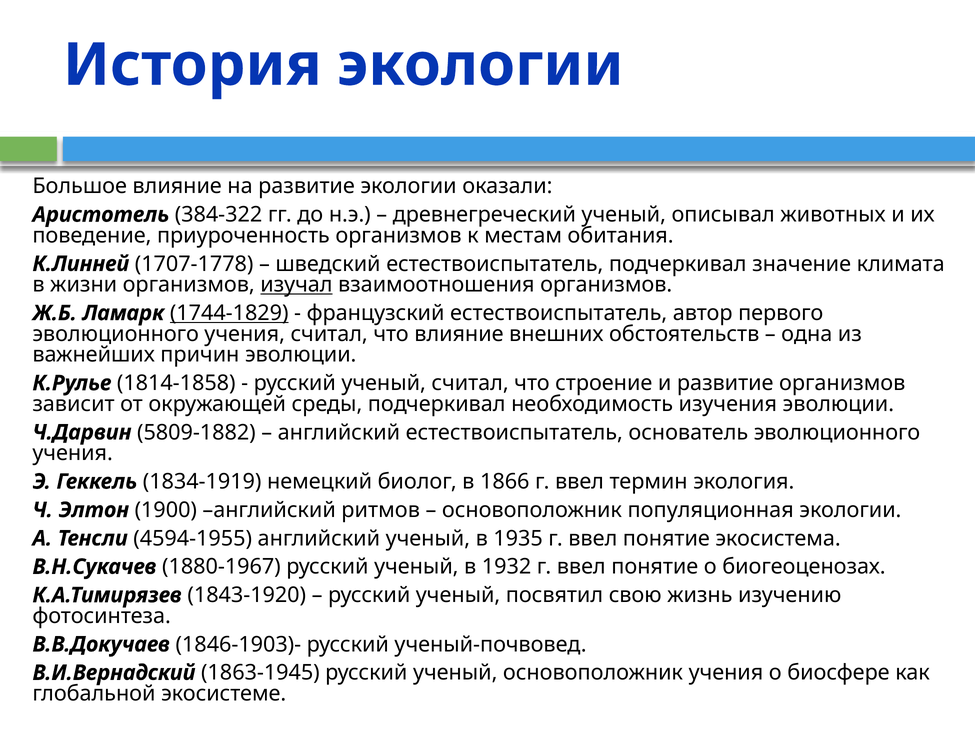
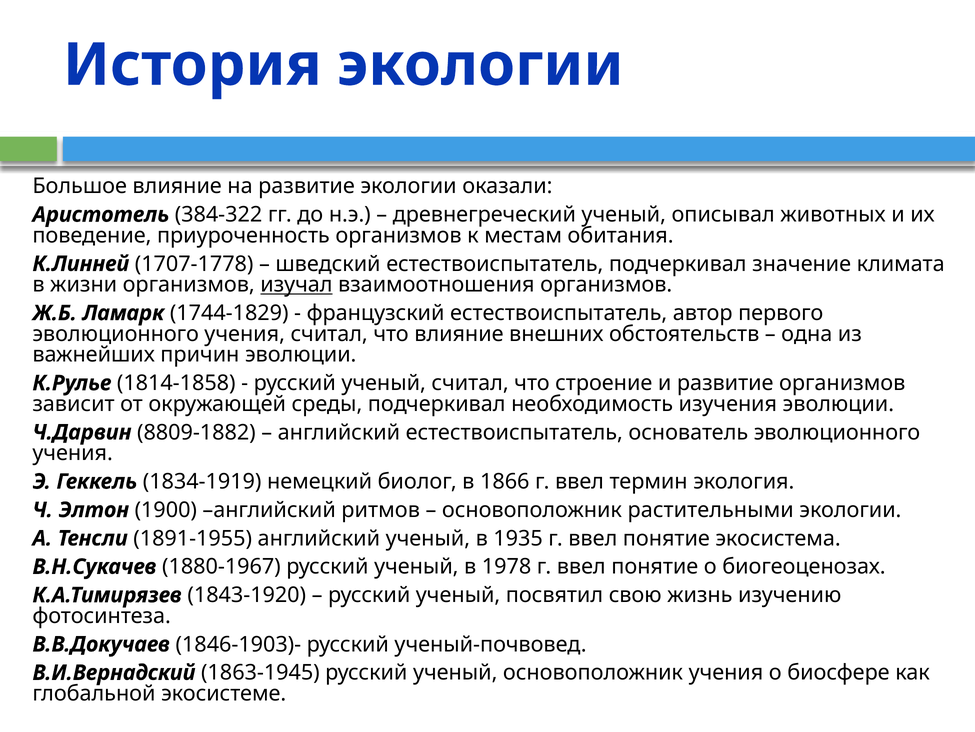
1744-1829 underline: present -> none
5809-1882: 5809-1882 -> 8809-1882
популяционная: популяционная -> растительными
4594-1955: 4594-1955 -> 1891-1955
1932: 1932 -> 1978
